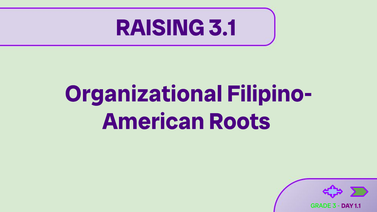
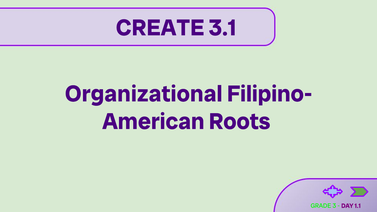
RAISING: RAISING -> CREATE
